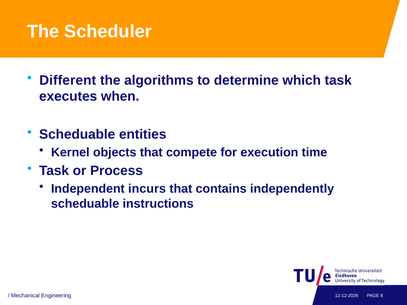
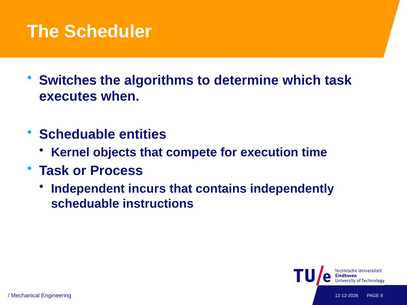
Different: Different -> Switches
